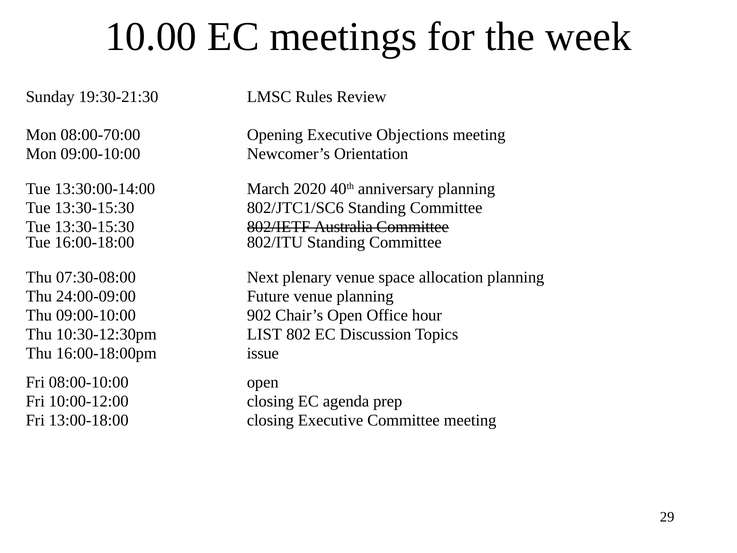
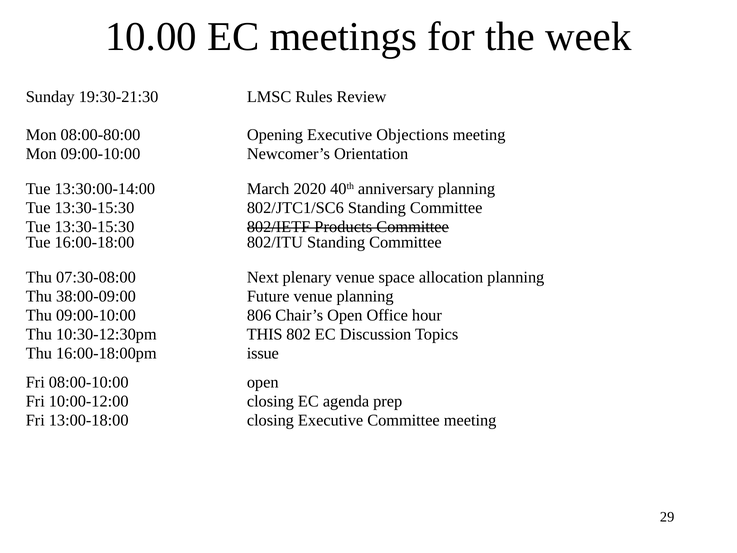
08:00-70:00: 08:00-70:00 -> 08:00-80:00
Australia: Australia -> Products
24:00-09:00: 24:00-09:00 -> 38:00-09:00
902: 902 -> 806
LIST: LIST -> THIS
